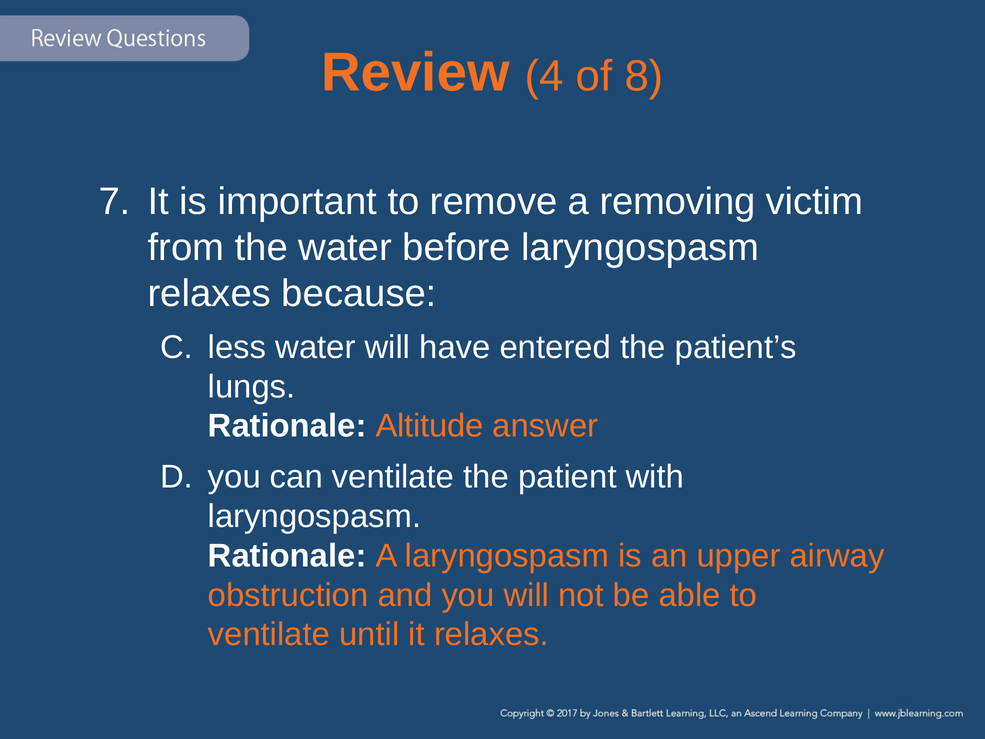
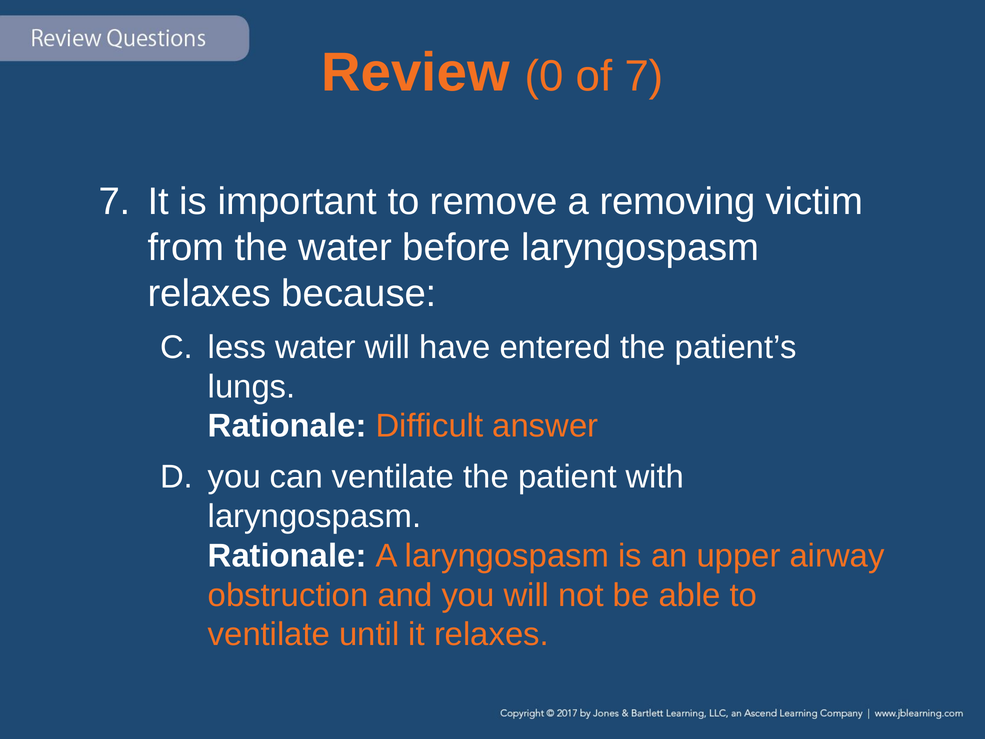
4: 4 -> 0
of 8: 8 -> 7
Altitude: Altitude -> Difficult
